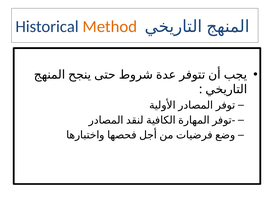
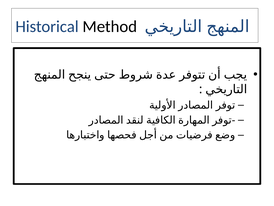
Method colour: orange -> black
